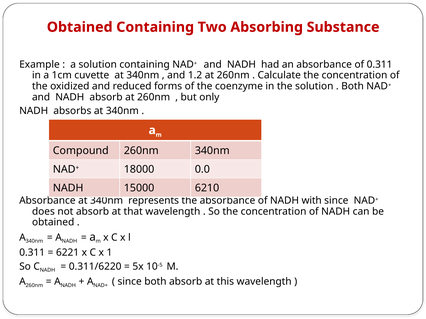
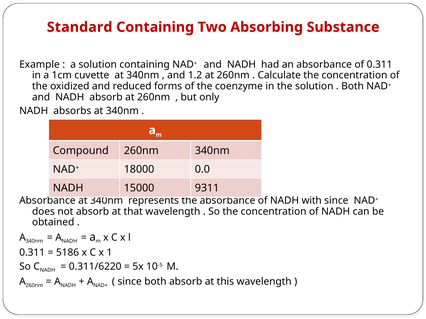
Obtained at (80, 27): Obtained -> Standard
6210: 6210 -> 9311
6221: 6221 -> 5186
